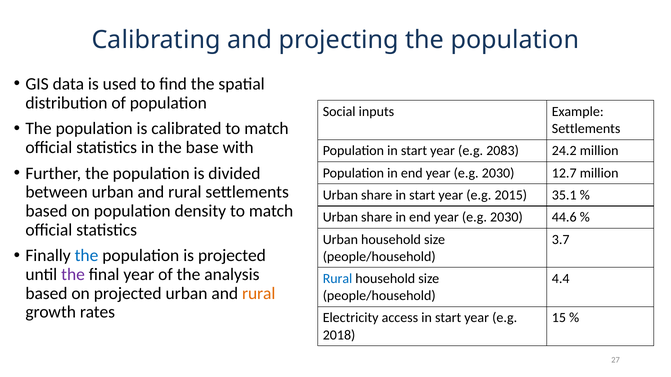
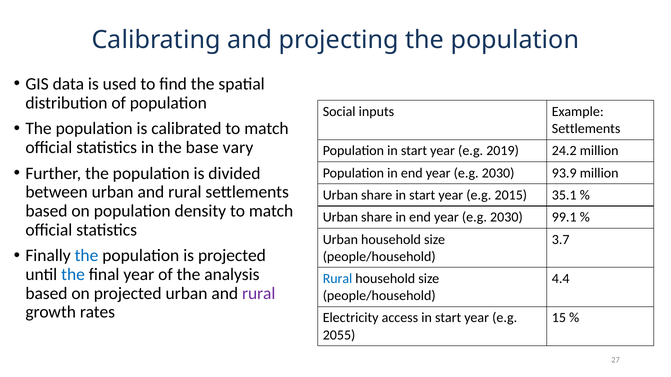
with: with -> vary
2083: 2083 -> 2019
12.7: 12.7 -> 93.9
44.6: 44.6 -> 99.1
the at (73, 275) colour: purple -> blue
rural at (259, 294) colour: orange -> purple
2018: 2018 -> 2055
